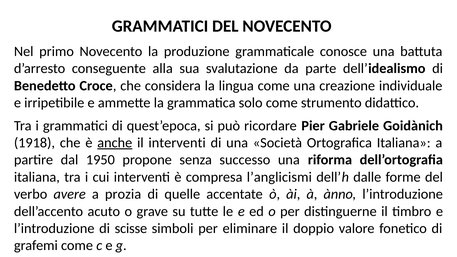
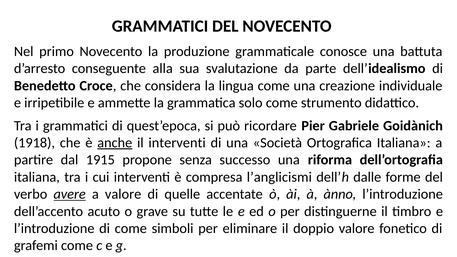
1950: 1950 -> 1915
avere underline: none -> present
a prozia: prozia -> valore
di scisse: scisse -> come
